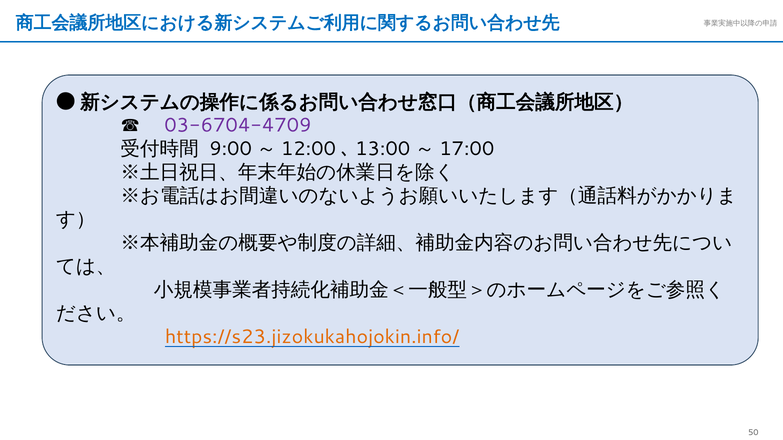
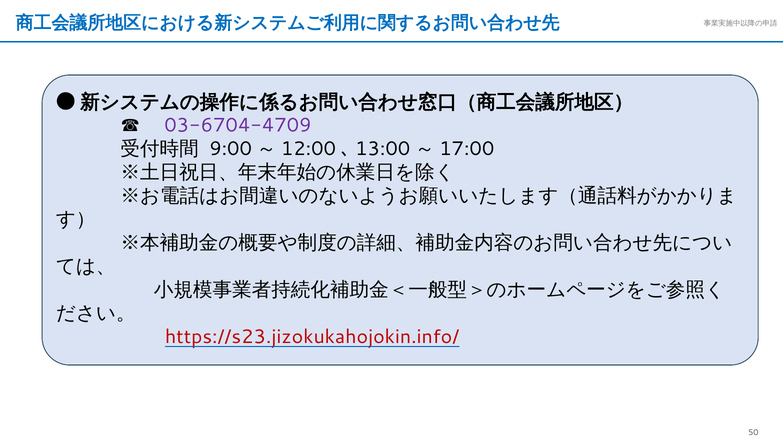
https://s23.jizokukahojokin.info/ colour: orange -> red
